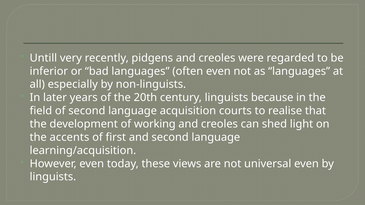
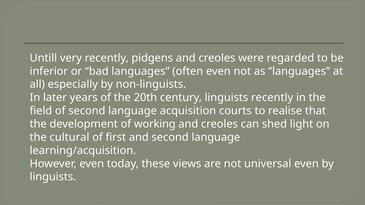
linguists because: because -> recently
accents: accents -> cultural
